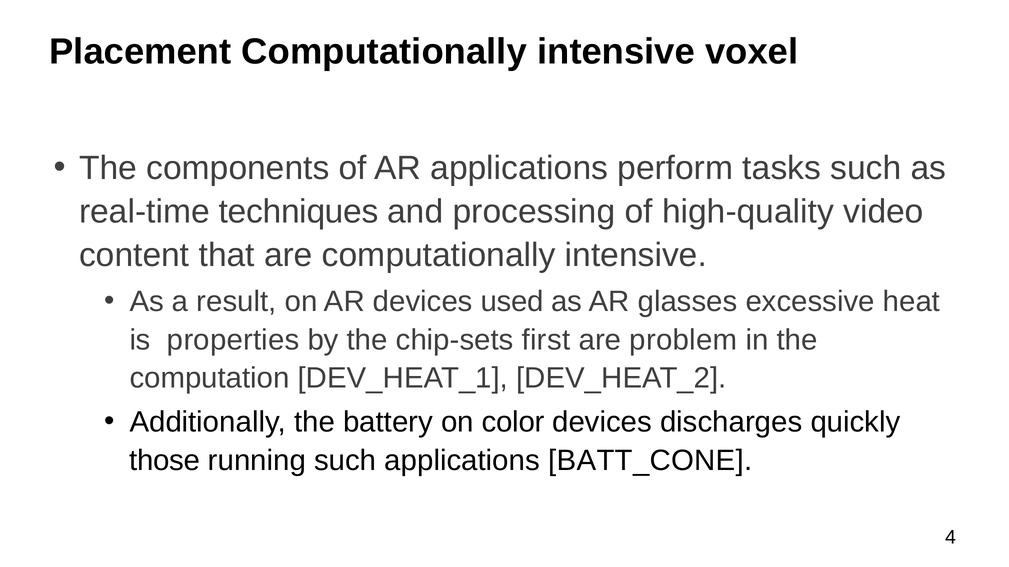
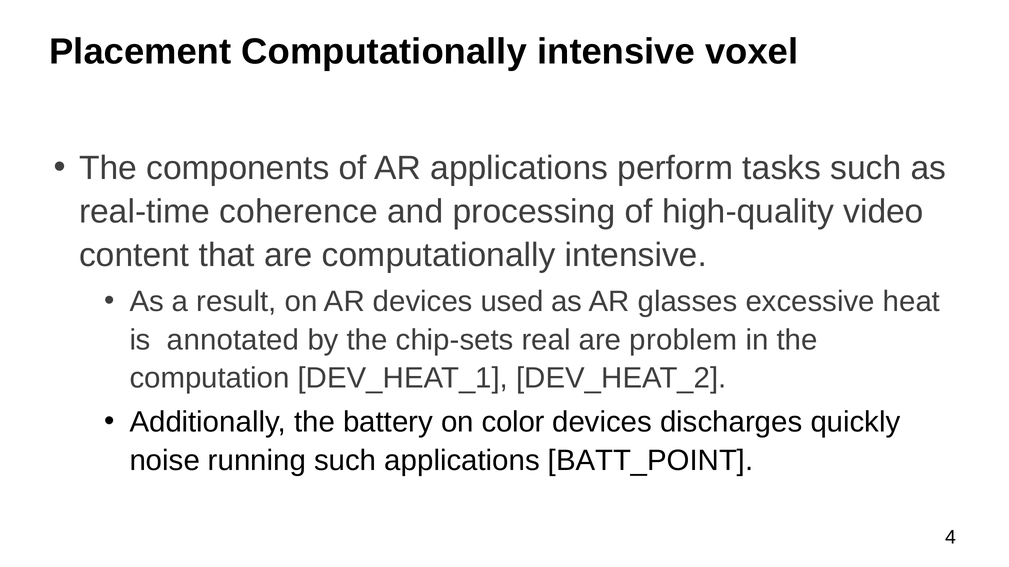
techniques: techniques -> coherence
properties: properties -> annotated
first: first -> real
those: those -> noise
BATT_CONE: BATT_CONE -> BATT_POINT
